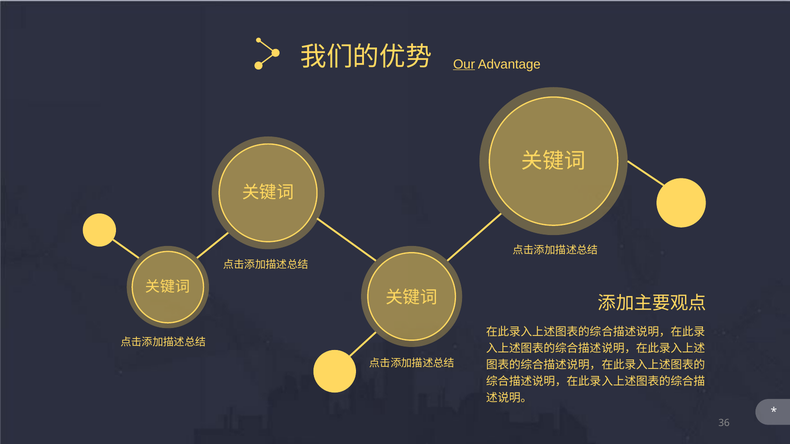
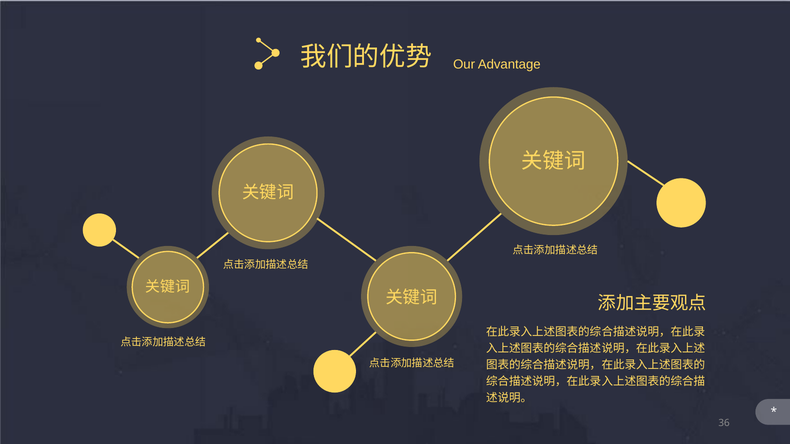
Our underline: present -> none
